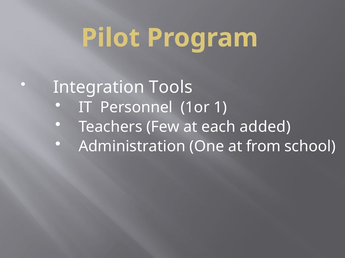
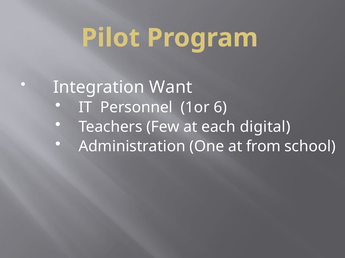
Tools: Tools -> Want
1: 1 -> 6
added: added -> digital
